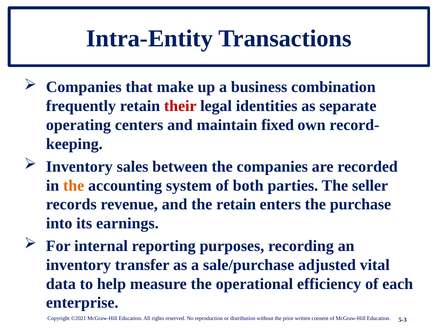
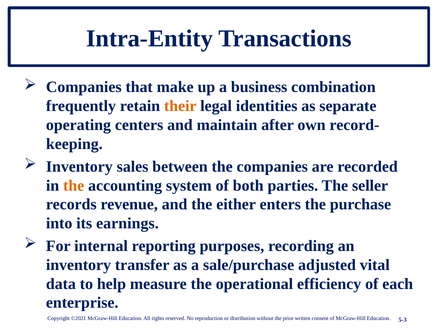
their colour: red -> orange
fixed: fixed -> after
the retain: retain -> either
